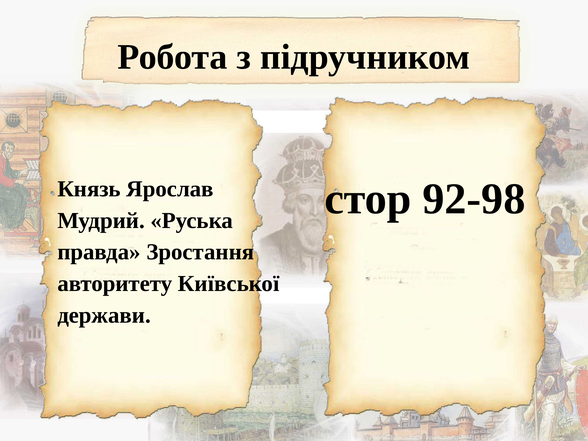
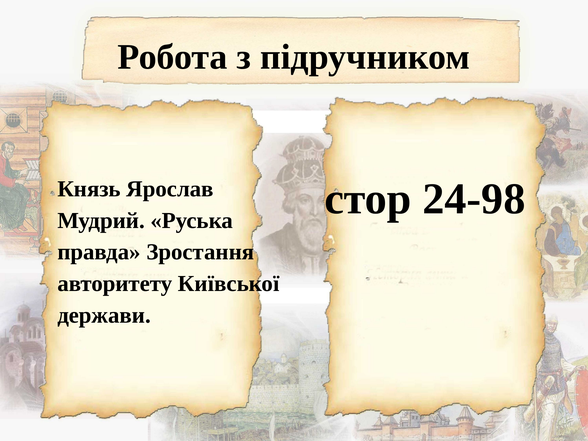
92-98: 92-98 -> 24-98
